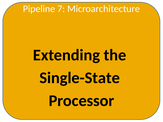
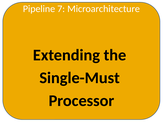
Single-State: Single-State -> Single-Must
